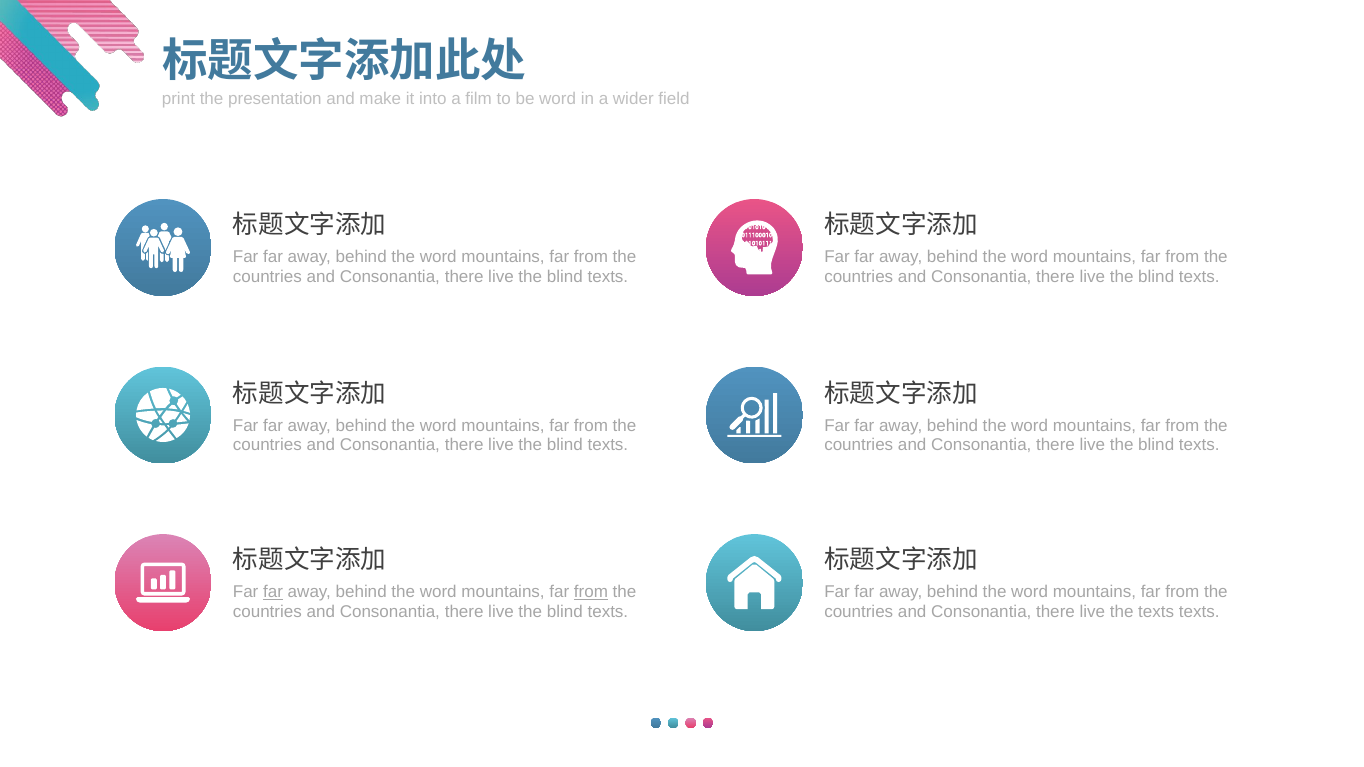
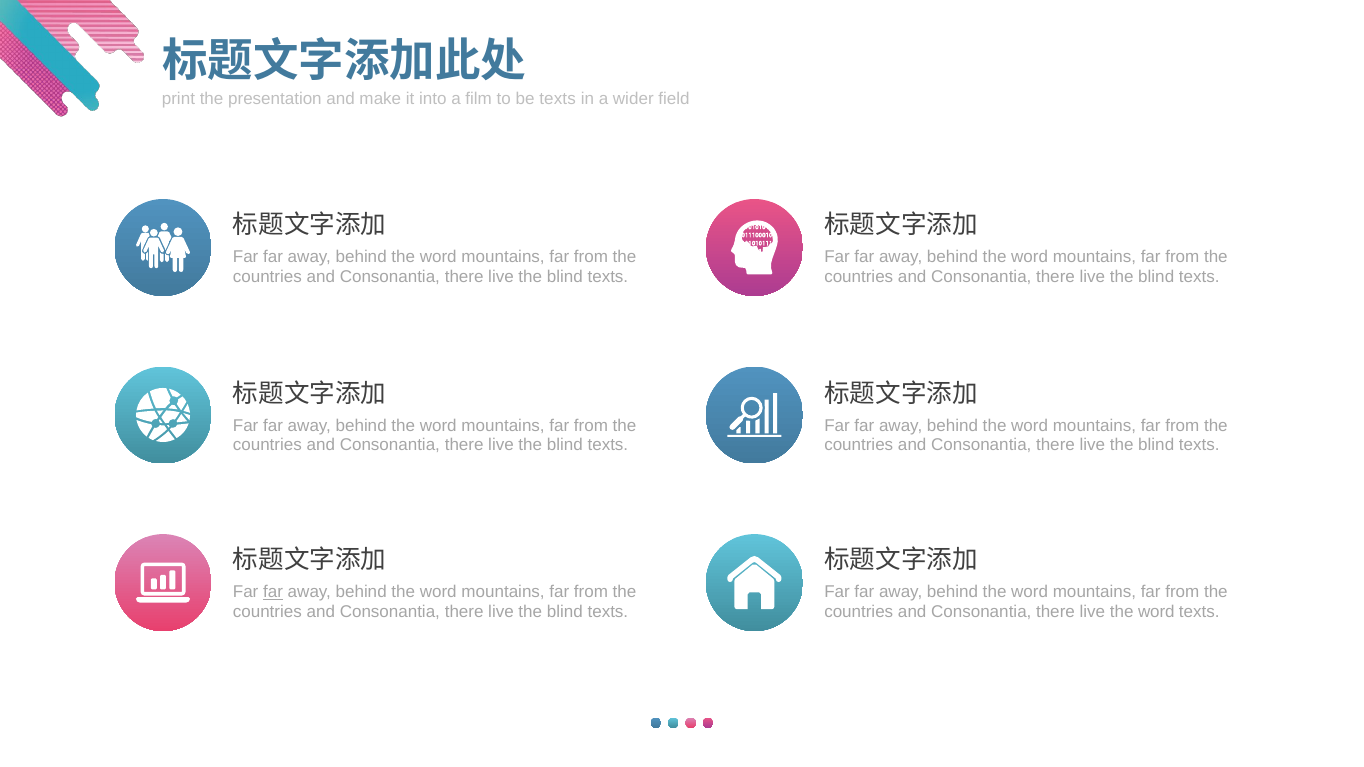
be word: word -> texts
from at (591, 593) underline: present -> none
live the texts: texts -> word
